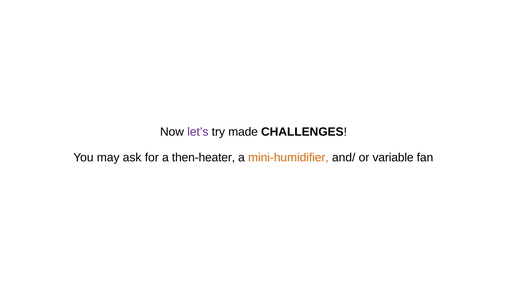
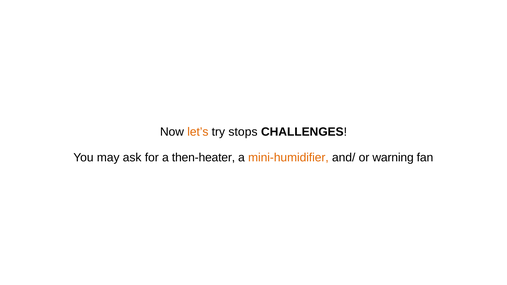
let’s colour: purple -> orange
made: made -> stops
variable: variable -> warning
